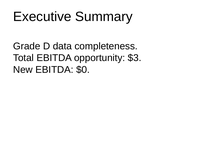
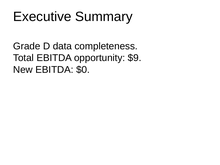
$3: $3 -> $9
